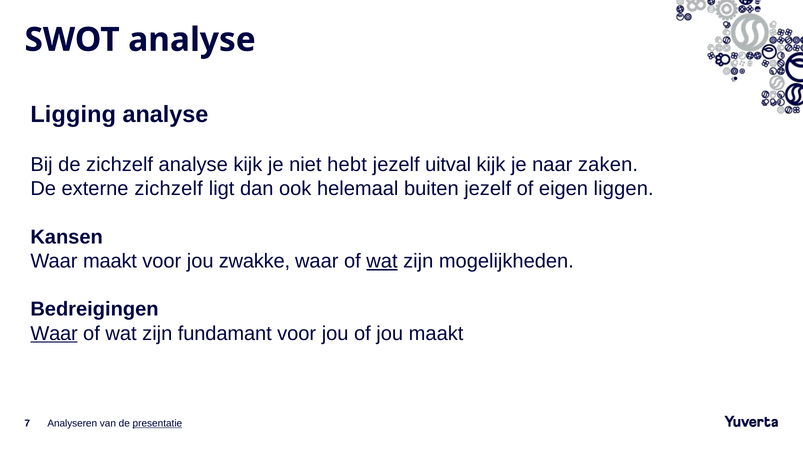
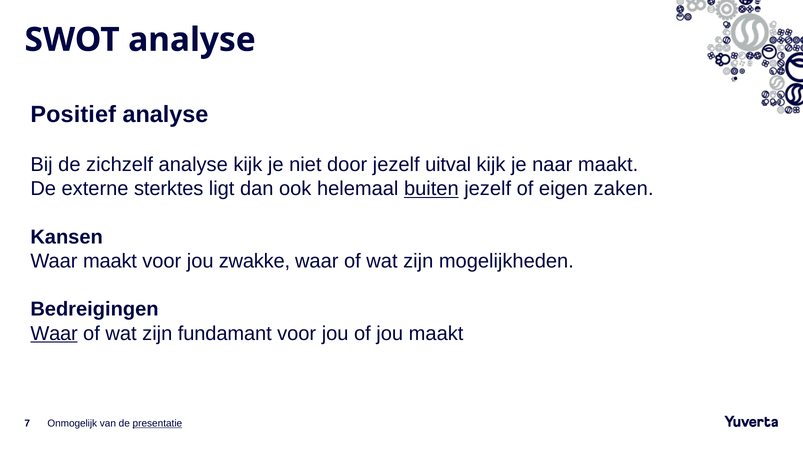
Ligging: Ligging -> Positief
hebt: hebt -> door
naar zaken: zaken -> maakt
externe zichzelf: zichzelf -> sterktes
buiten underline: none -> present
liggen: liggen -> zaken
wat at (382, 261) underline: present -> none
Analyseren: Analyseren -> Onmogelijk
